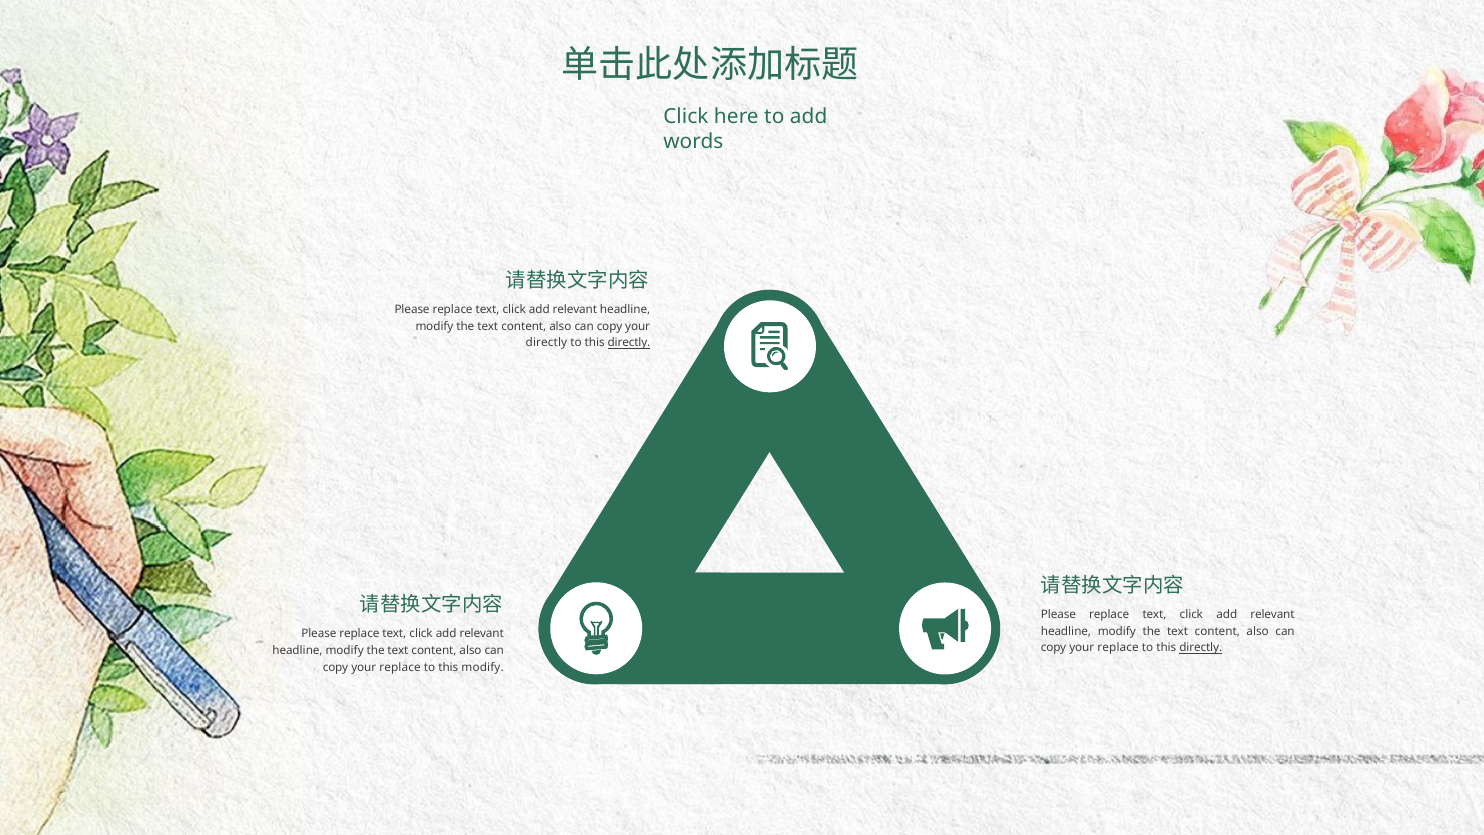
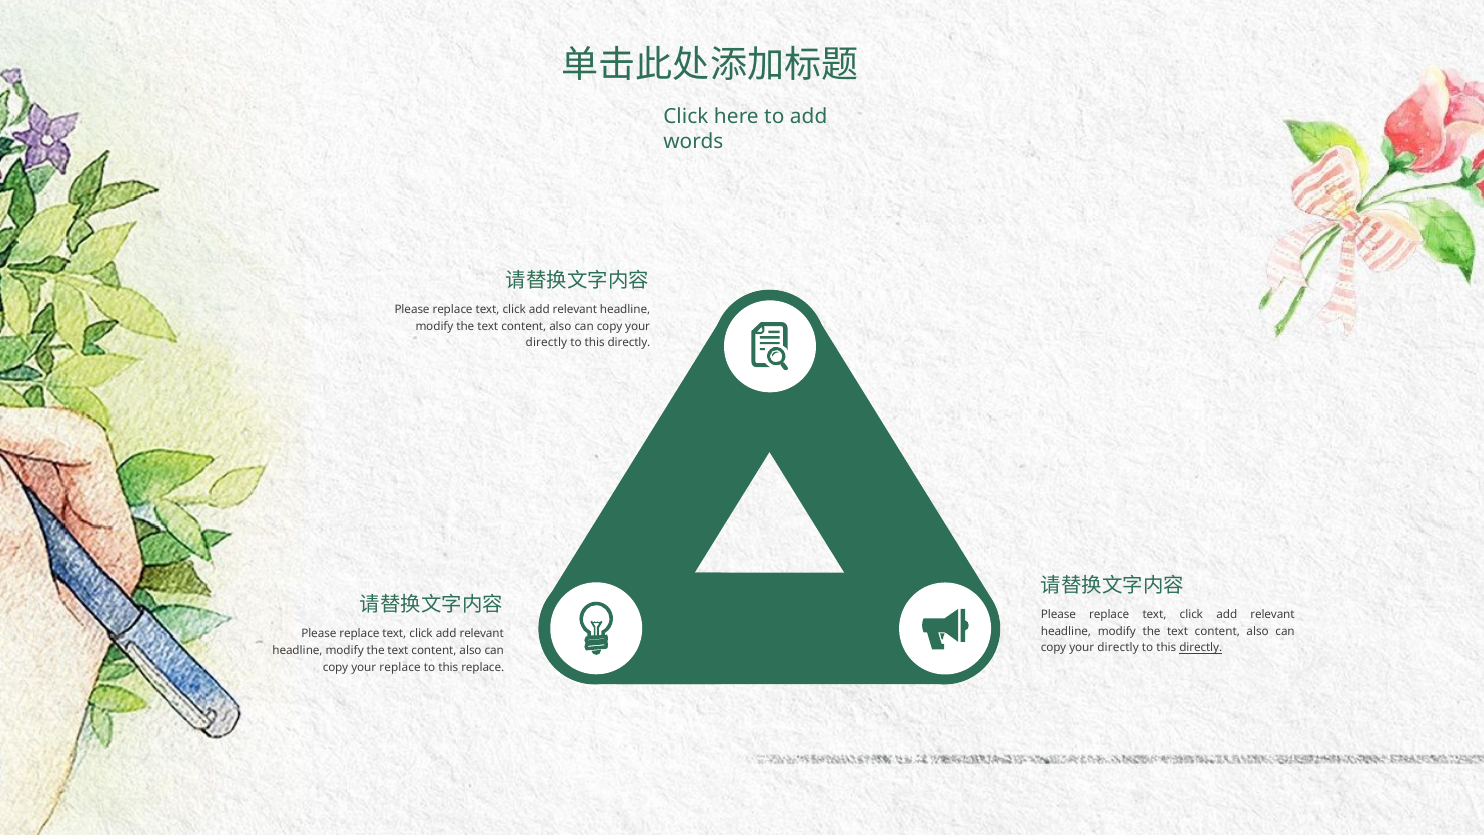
directly at (629, 343) underline: present -> none
replace at (1118, 648): replace -> directly
this modify: modify -> replace
